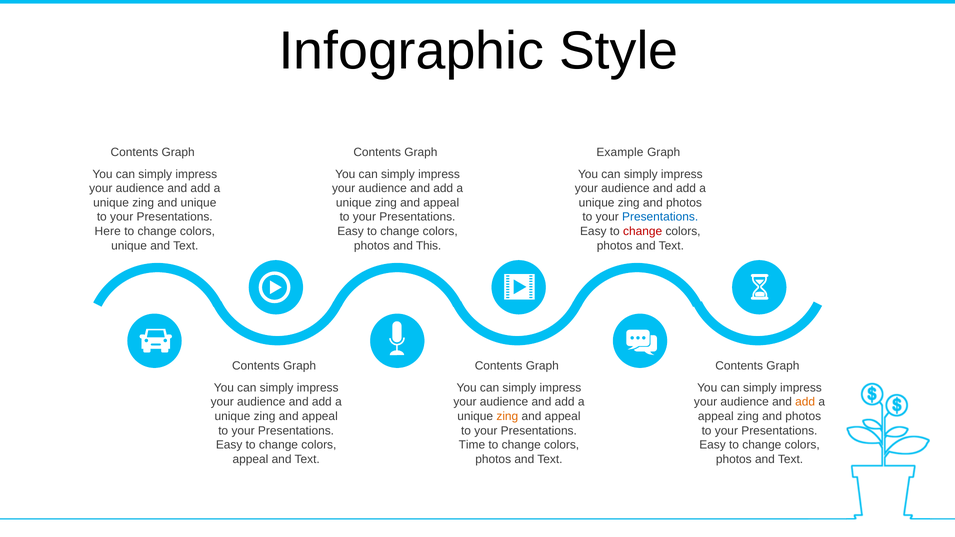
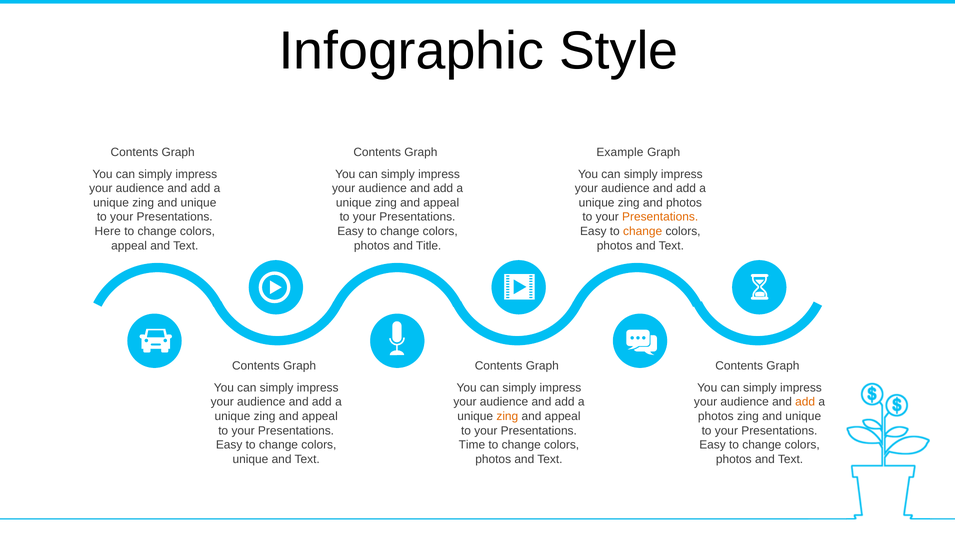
Presentations at (660, 217) colour: blue -> orange
change at (643, 231) colour: red -> orange
unique at (129, 246): unique -> appeal
This: This -> Title
appeal at (716, 416): appeal -> photos
photos at (803, 416): photos -> unique
appeal at (250, 459): appeal -> unique
